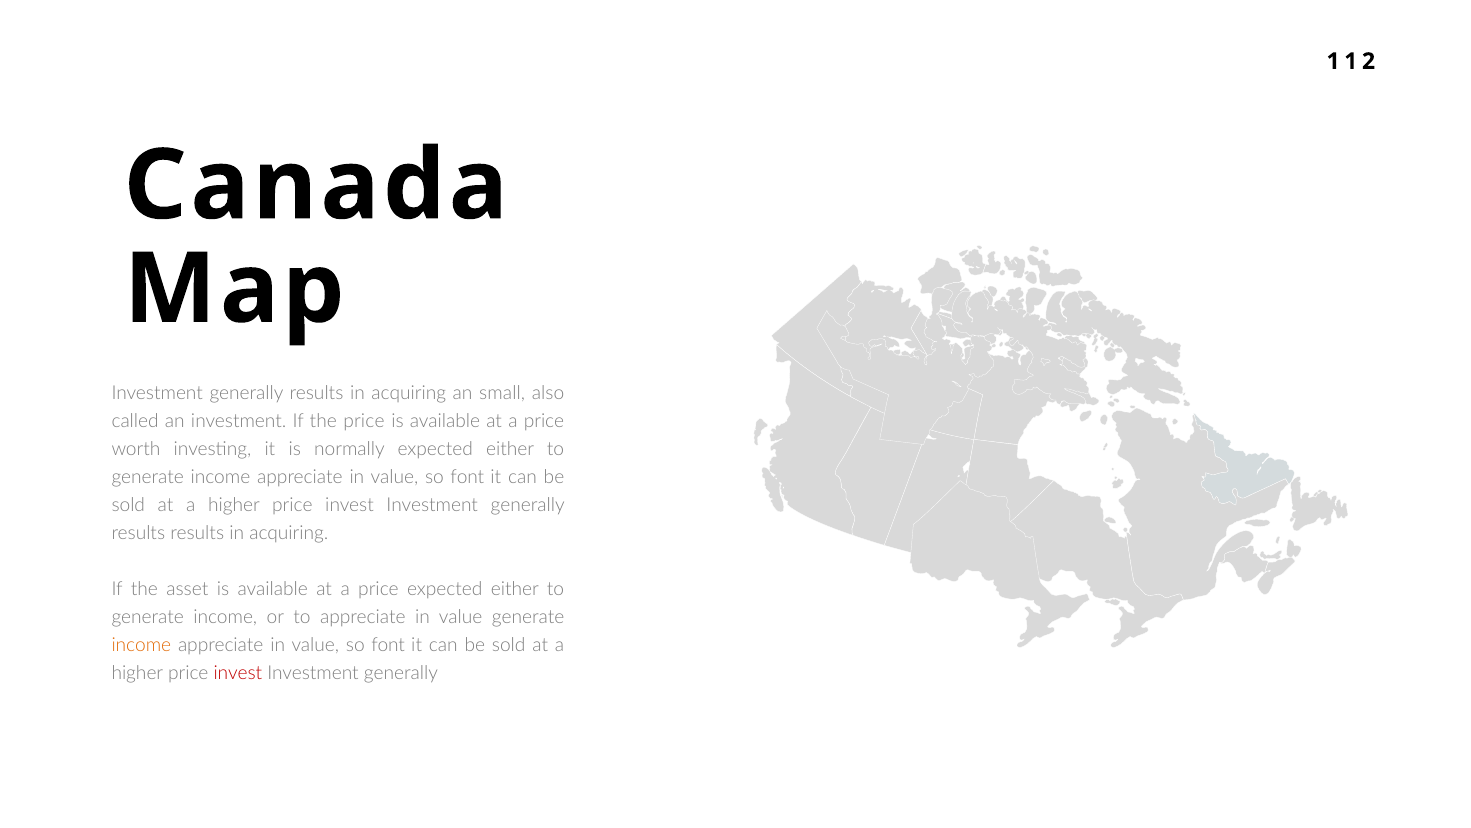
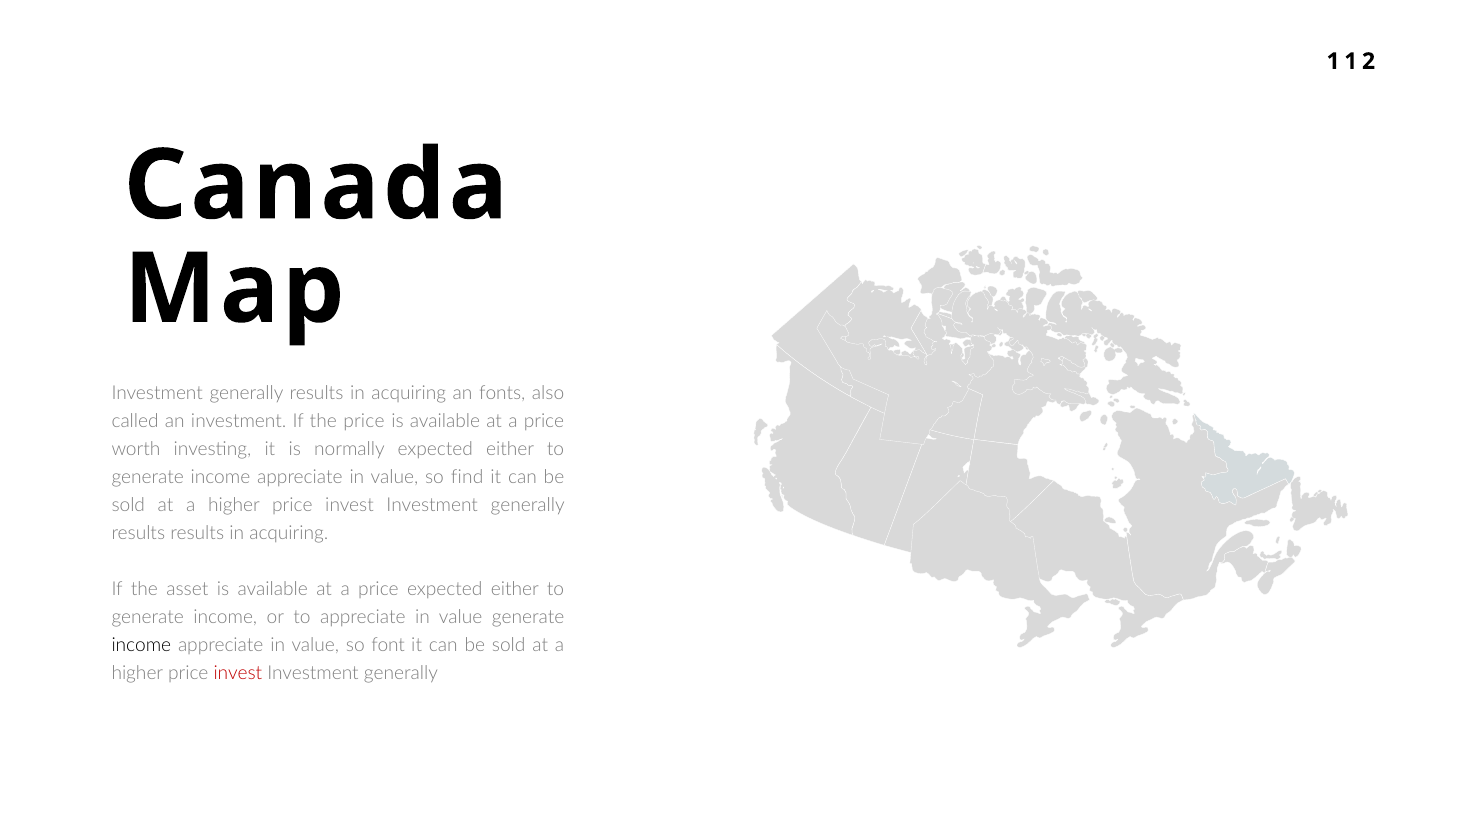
small: small -> fonts
font at (467, 477): font -> find
income at (141, 645) colour: orange -> black
